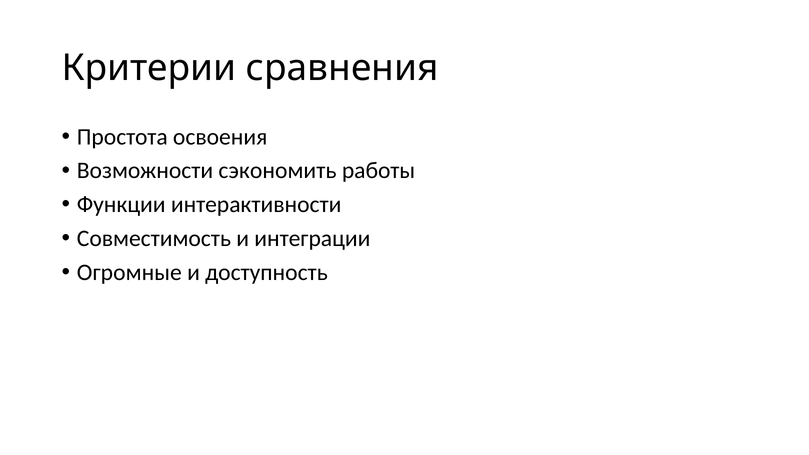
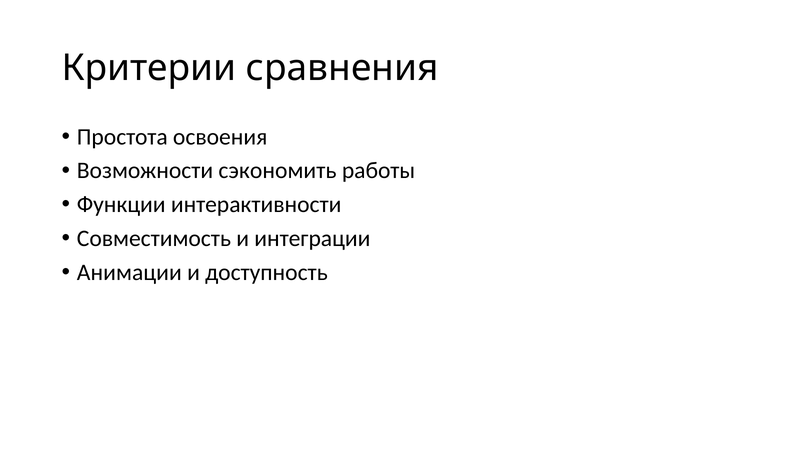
Огромные: Огромные -> Анимации
